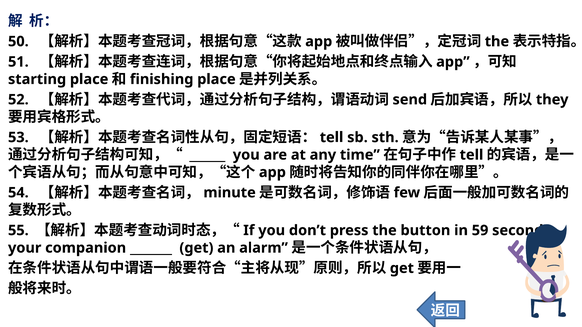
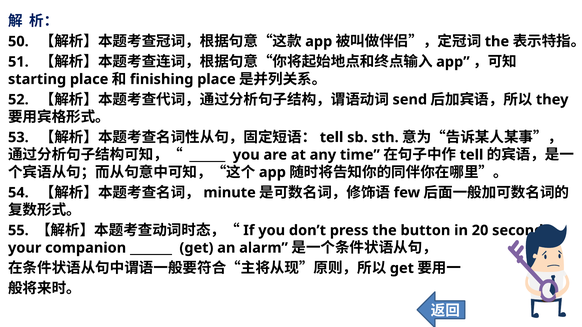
59: 59 -> 20
